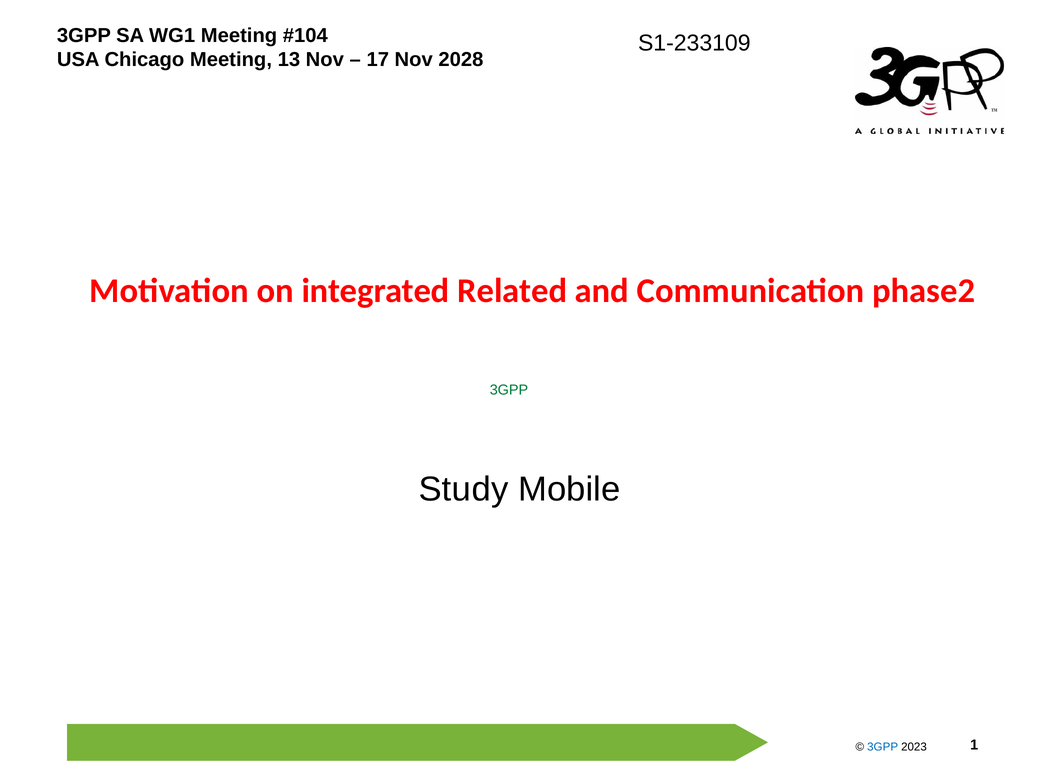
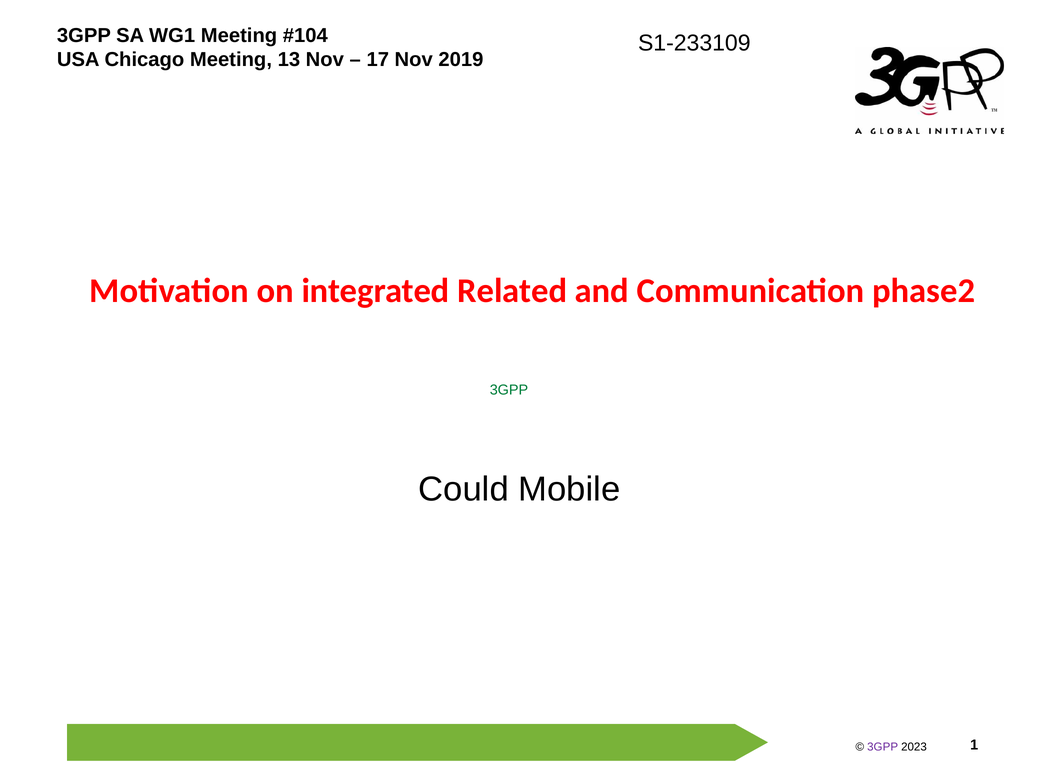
2028: 2028 -> 2019
Study: Study -> Could
3GPP at (883, 747) colour: blue -> purple
